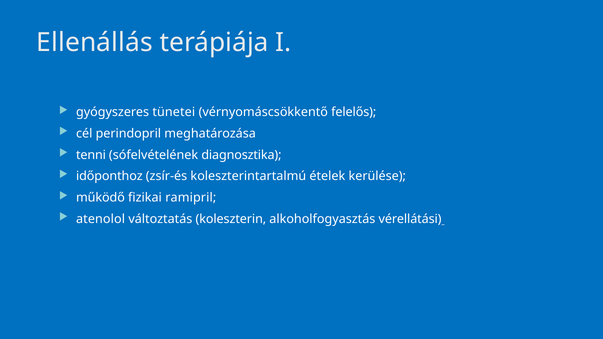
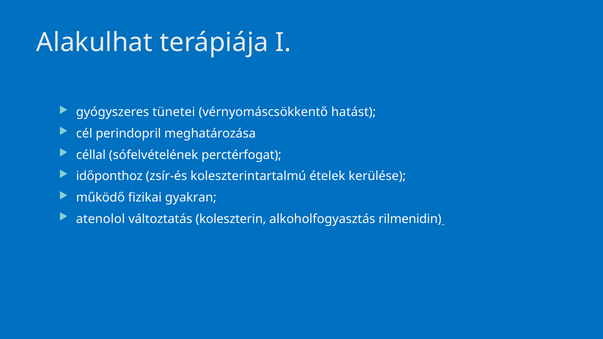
Ellenállás: Ellenállás -> Alakulhat
felelős: felelős -> hatást
tenni: tenni -> céllal
diagnosztika: diagnosztika -> perctérfogat
ramipril: ramipril -> gyakran
vérellátási: vérellátási -> rilmenidin
